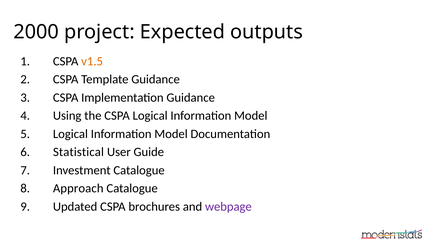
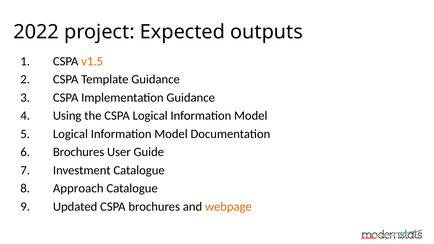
2000: 2000 -> 2022
6 Statistical: Statistical -> Brochures
webpage colour: purple -> orange
